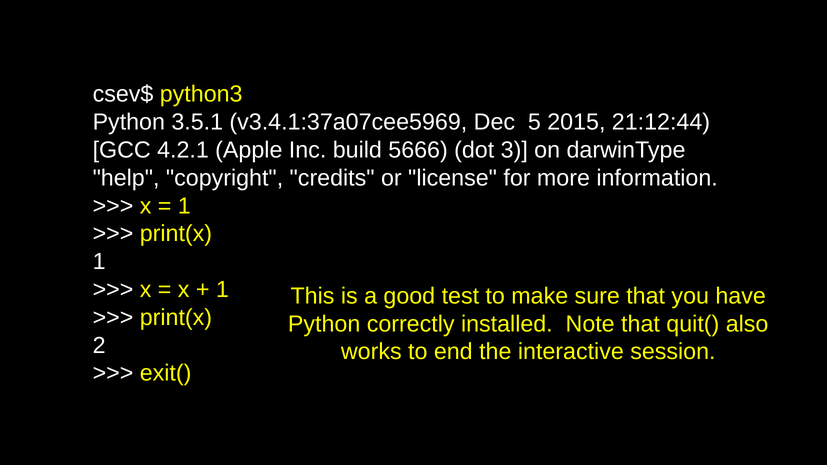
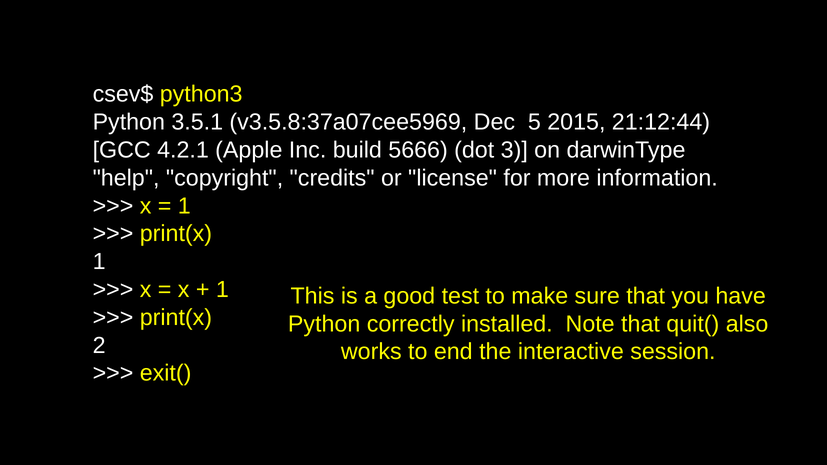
v3.4.1:37a07cee5969: v3.4.1:37a07cee5969 -> v3.5.8:37a07cee5969
